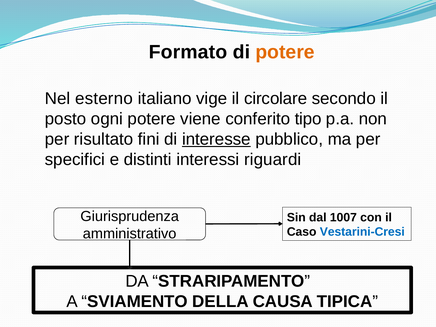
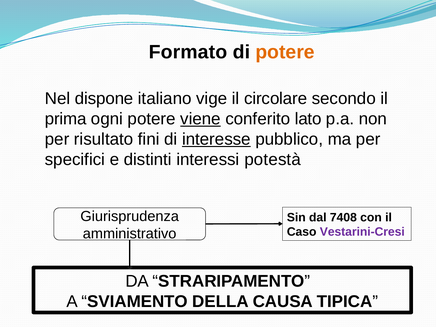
esterno: esterno -> dispone
posto: posto -> prima
viene underline: none -> present
tipo: tipo -> lato
riguardi: riguardi -> potestà
1007: 1007 -> 7408
Vestarini-Cresi colour: blue -> purple
